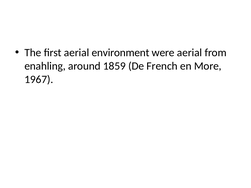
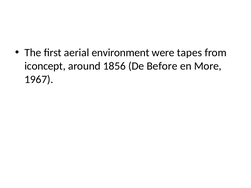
were aerial: aerial -> tapes
enahling: enahling -> iconcept
1859: 1859 -> 1856
French: French -> Before
